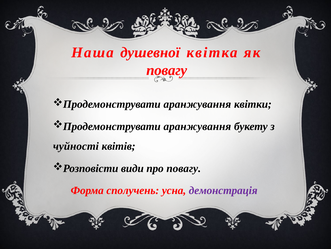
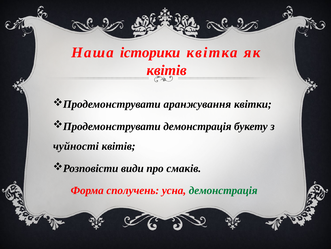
душевної: душевної -> історики
повагу at (167, 70): повагу -> квітів
аранжування at (197, 126): аранжування -> демонстрація
про повагу: повагу -> смаків
демонстрація at (223, 190) colour: purple -> green
